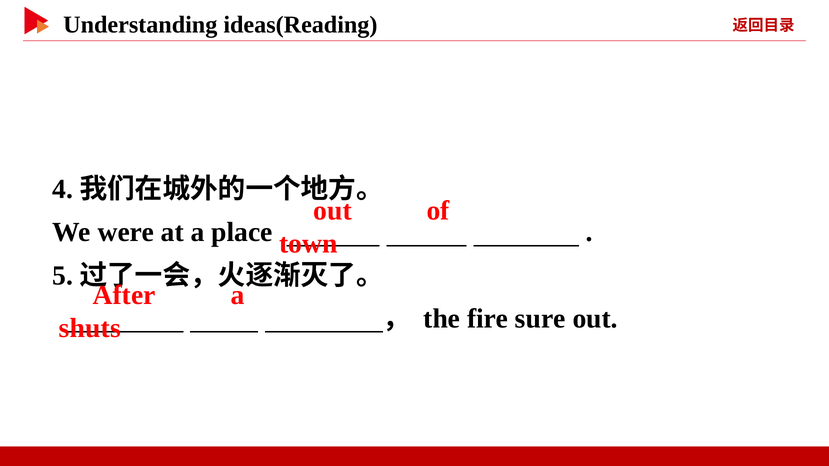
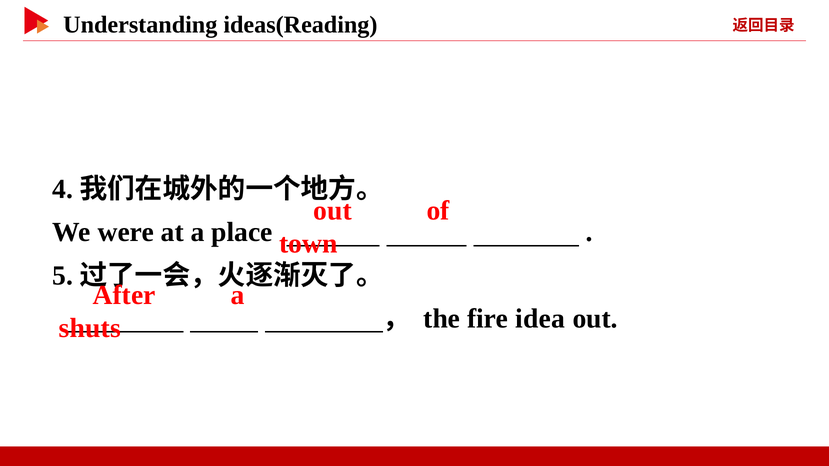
sure: sure -> idea
